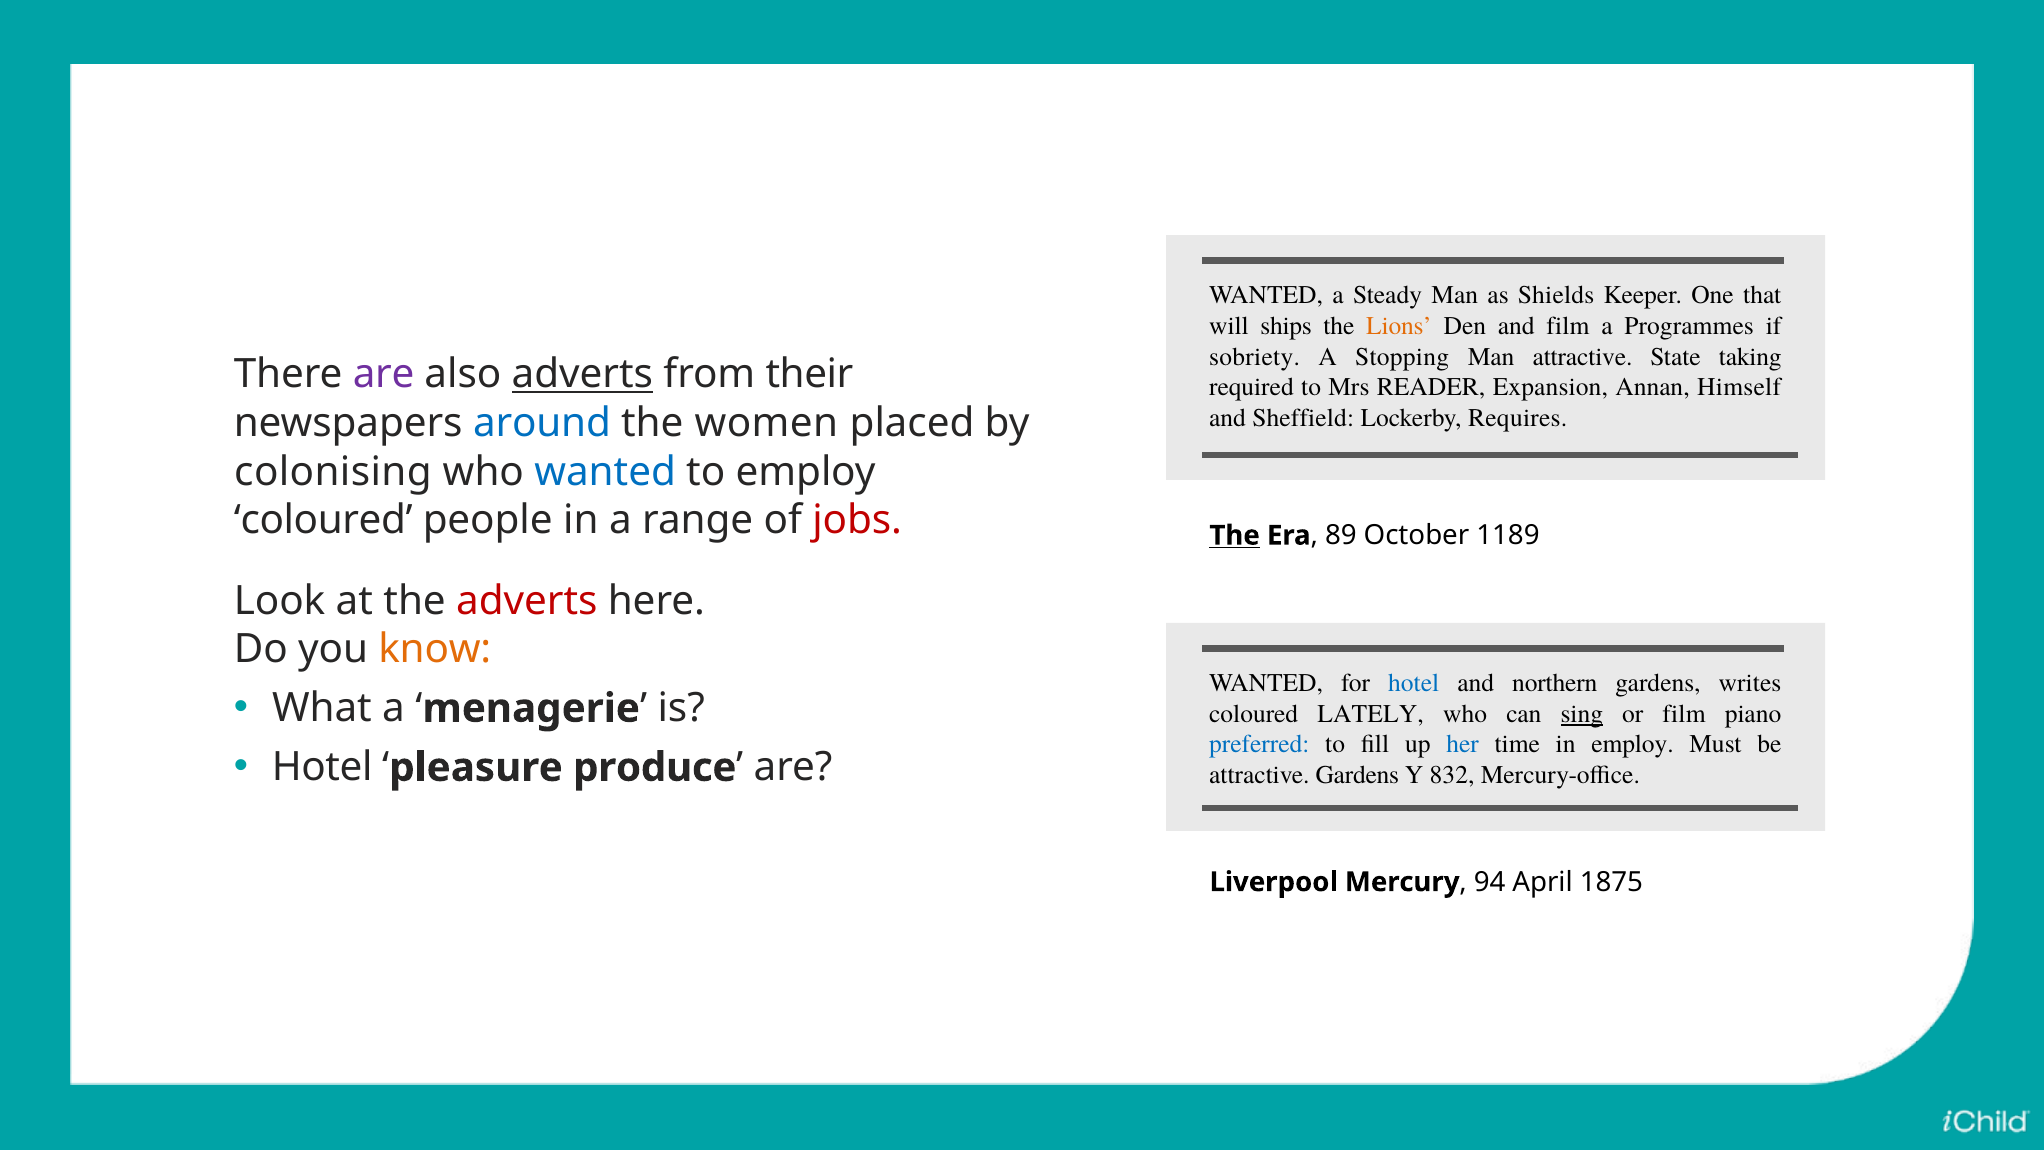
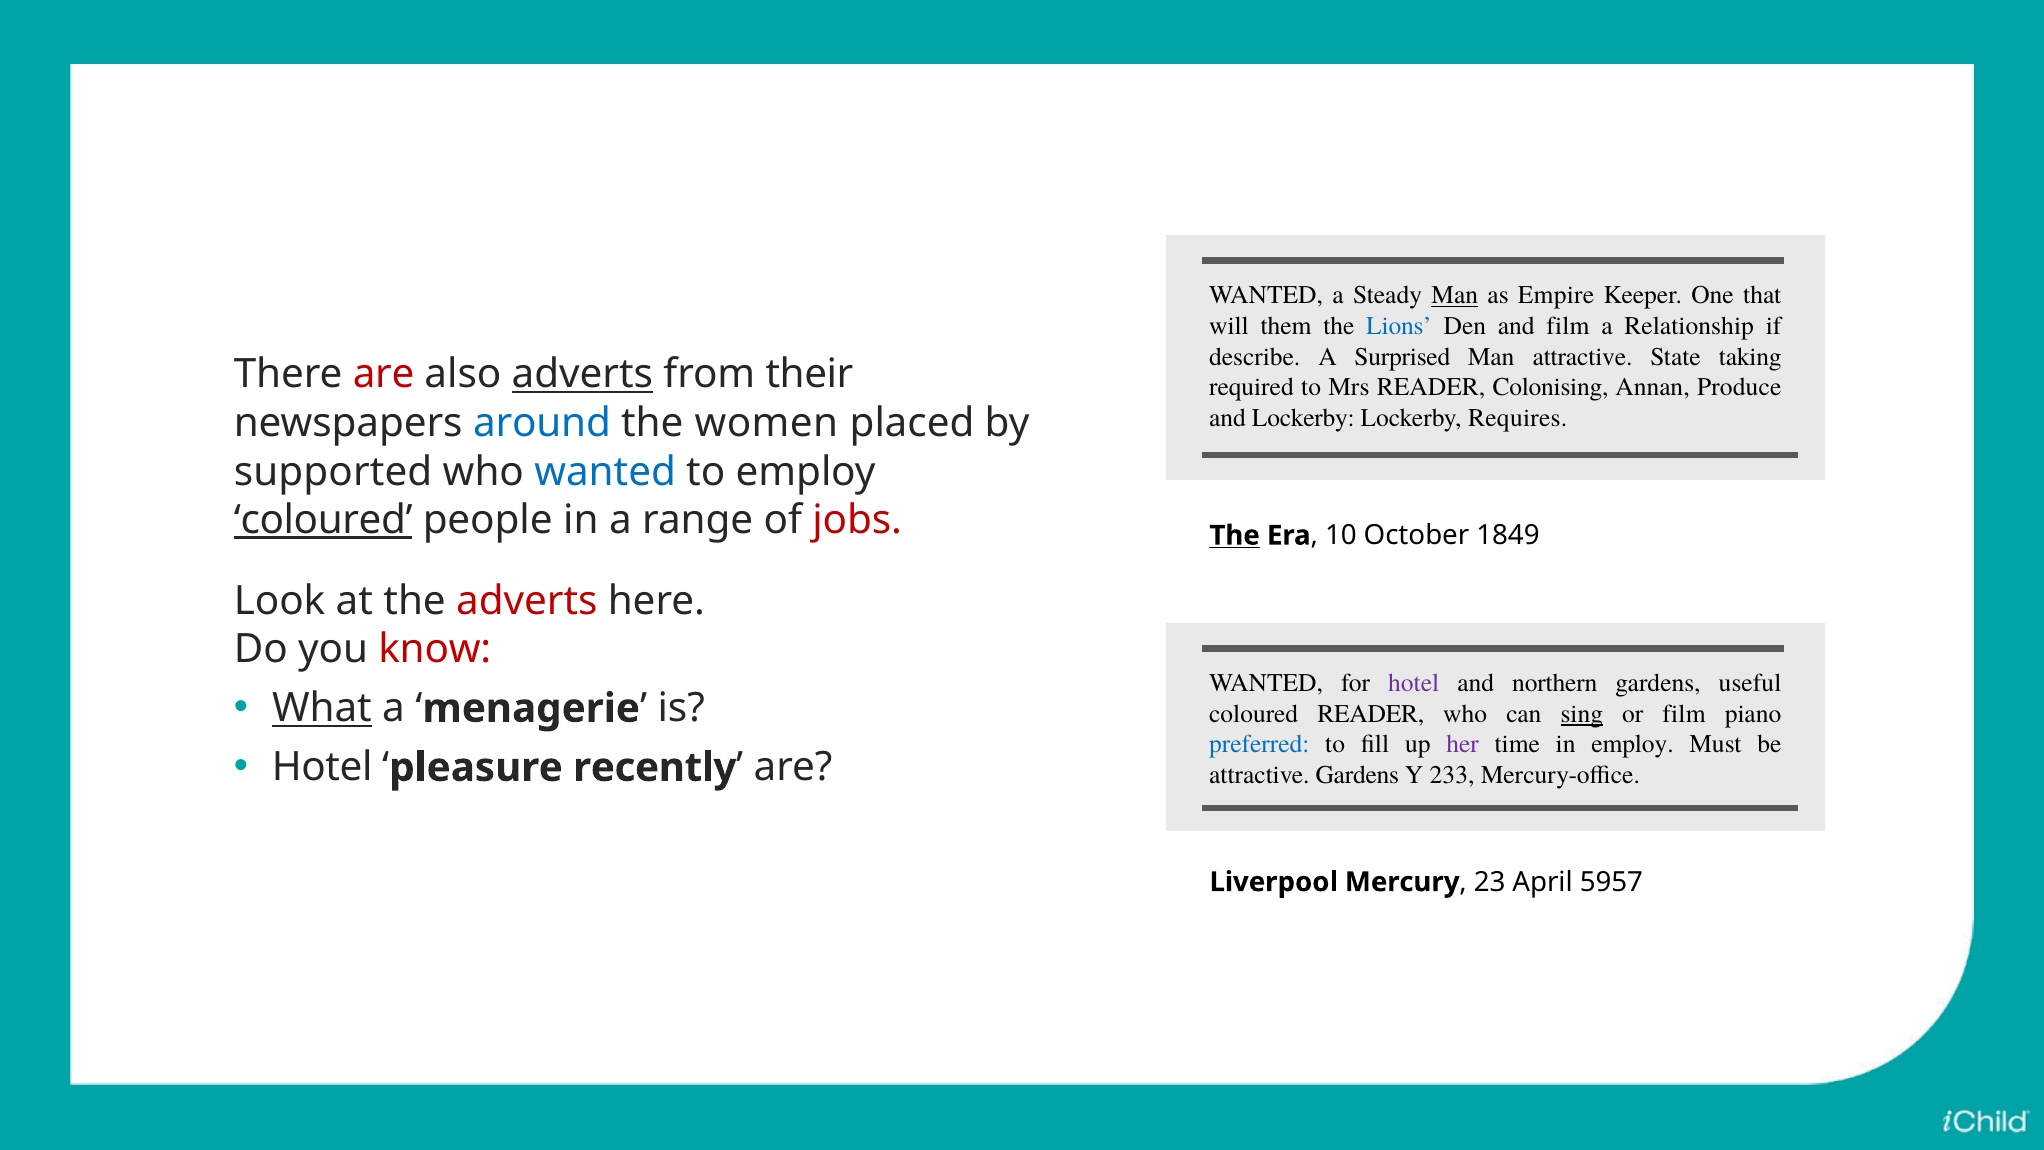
Man at (1455, 295) underline: none -> present
Shields: Shields -> Empire
ships: ships -> them
Lions colour: orange -> blue
Programmes: Programmes -> Relationship
sobriety: sobriety -> describe
Stopping: Stopping -> Surprised
are at (384, 375) colour: purple -> red
Expansion: Expansion -> Colonising
Himself: Himself -> Produce
and Sheffield: Sheffield -> Lockerby
colonising: colonising -> supported
coloured at (323, 520) underline: none -> present
89: 89 -> 10
1189: 1189 -> 1849
know colour: orange -> red
hotel at (1414, 683) colour: blue -> purple
writes: writes -> useful
What underline: none -> present
coloured LATELY: LATELY -> READER
her colour: blue -> purple
produce: produce -> recently
832: 832 -> 233
94: 94 -> 23
1875: 1875 -> 5957
